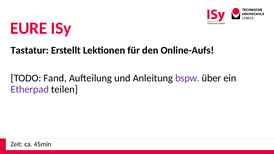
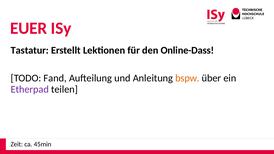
EURE: EURE -> EUER
Online-Aufs: Online-Aufs -> Online-Dass
bspw colour: purple -> orange
